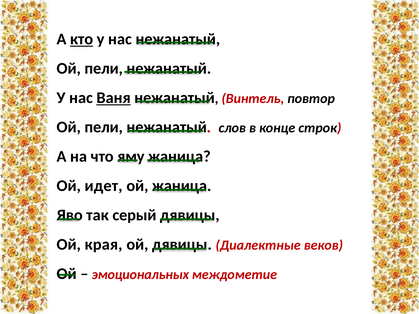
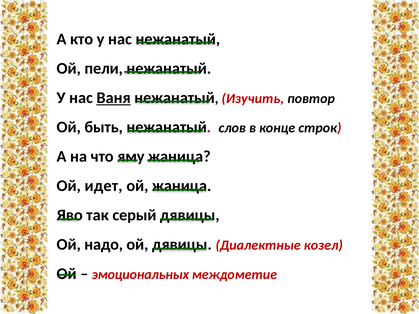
кто underline: present -> none
Винтель: Винтель -> Изучить
пели at (104, 127): пели -> быть
края: края -> надо
веков: веков -> козел
